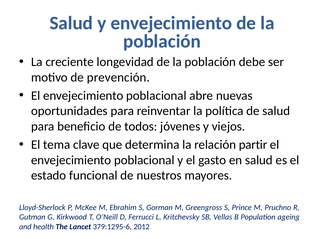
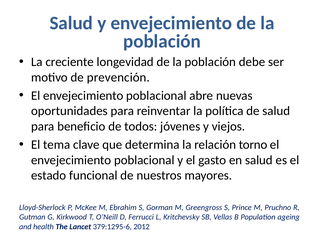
partir: partir -> torno
